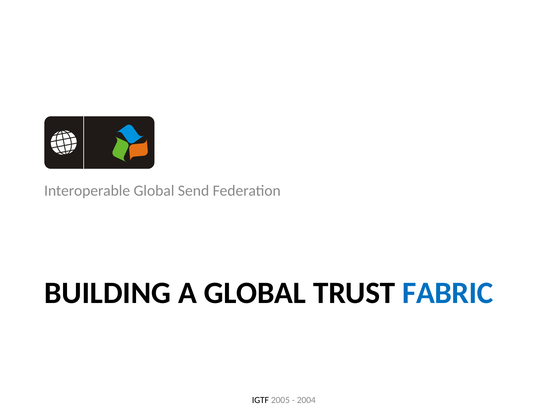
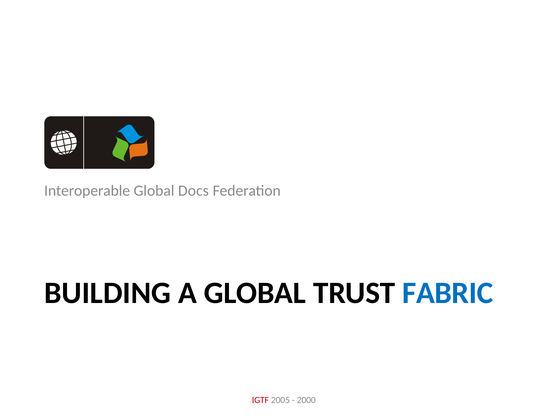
Send: Send -> Docs
IGTF colour: black -> red
2004: 2004 -> 2000
